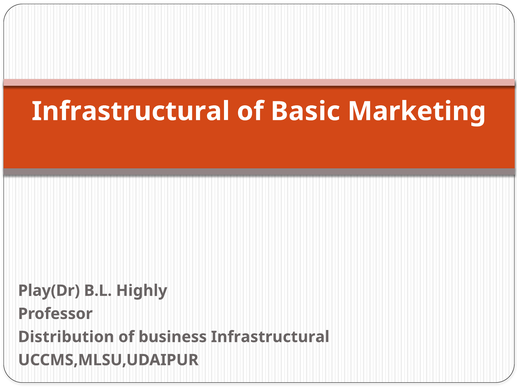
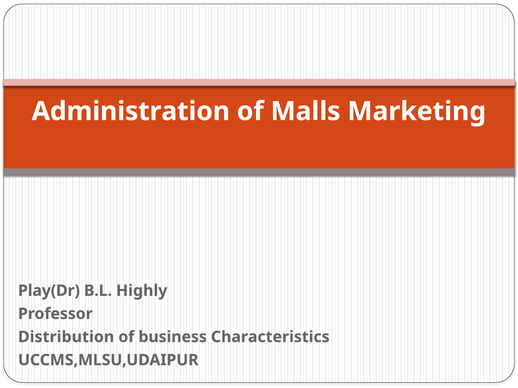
Infrastructural at (131, 111): Infrastructural -> Administration
Basic: Basic -> Malls
business Infrastructural: Infrastructural -> Characteristics
